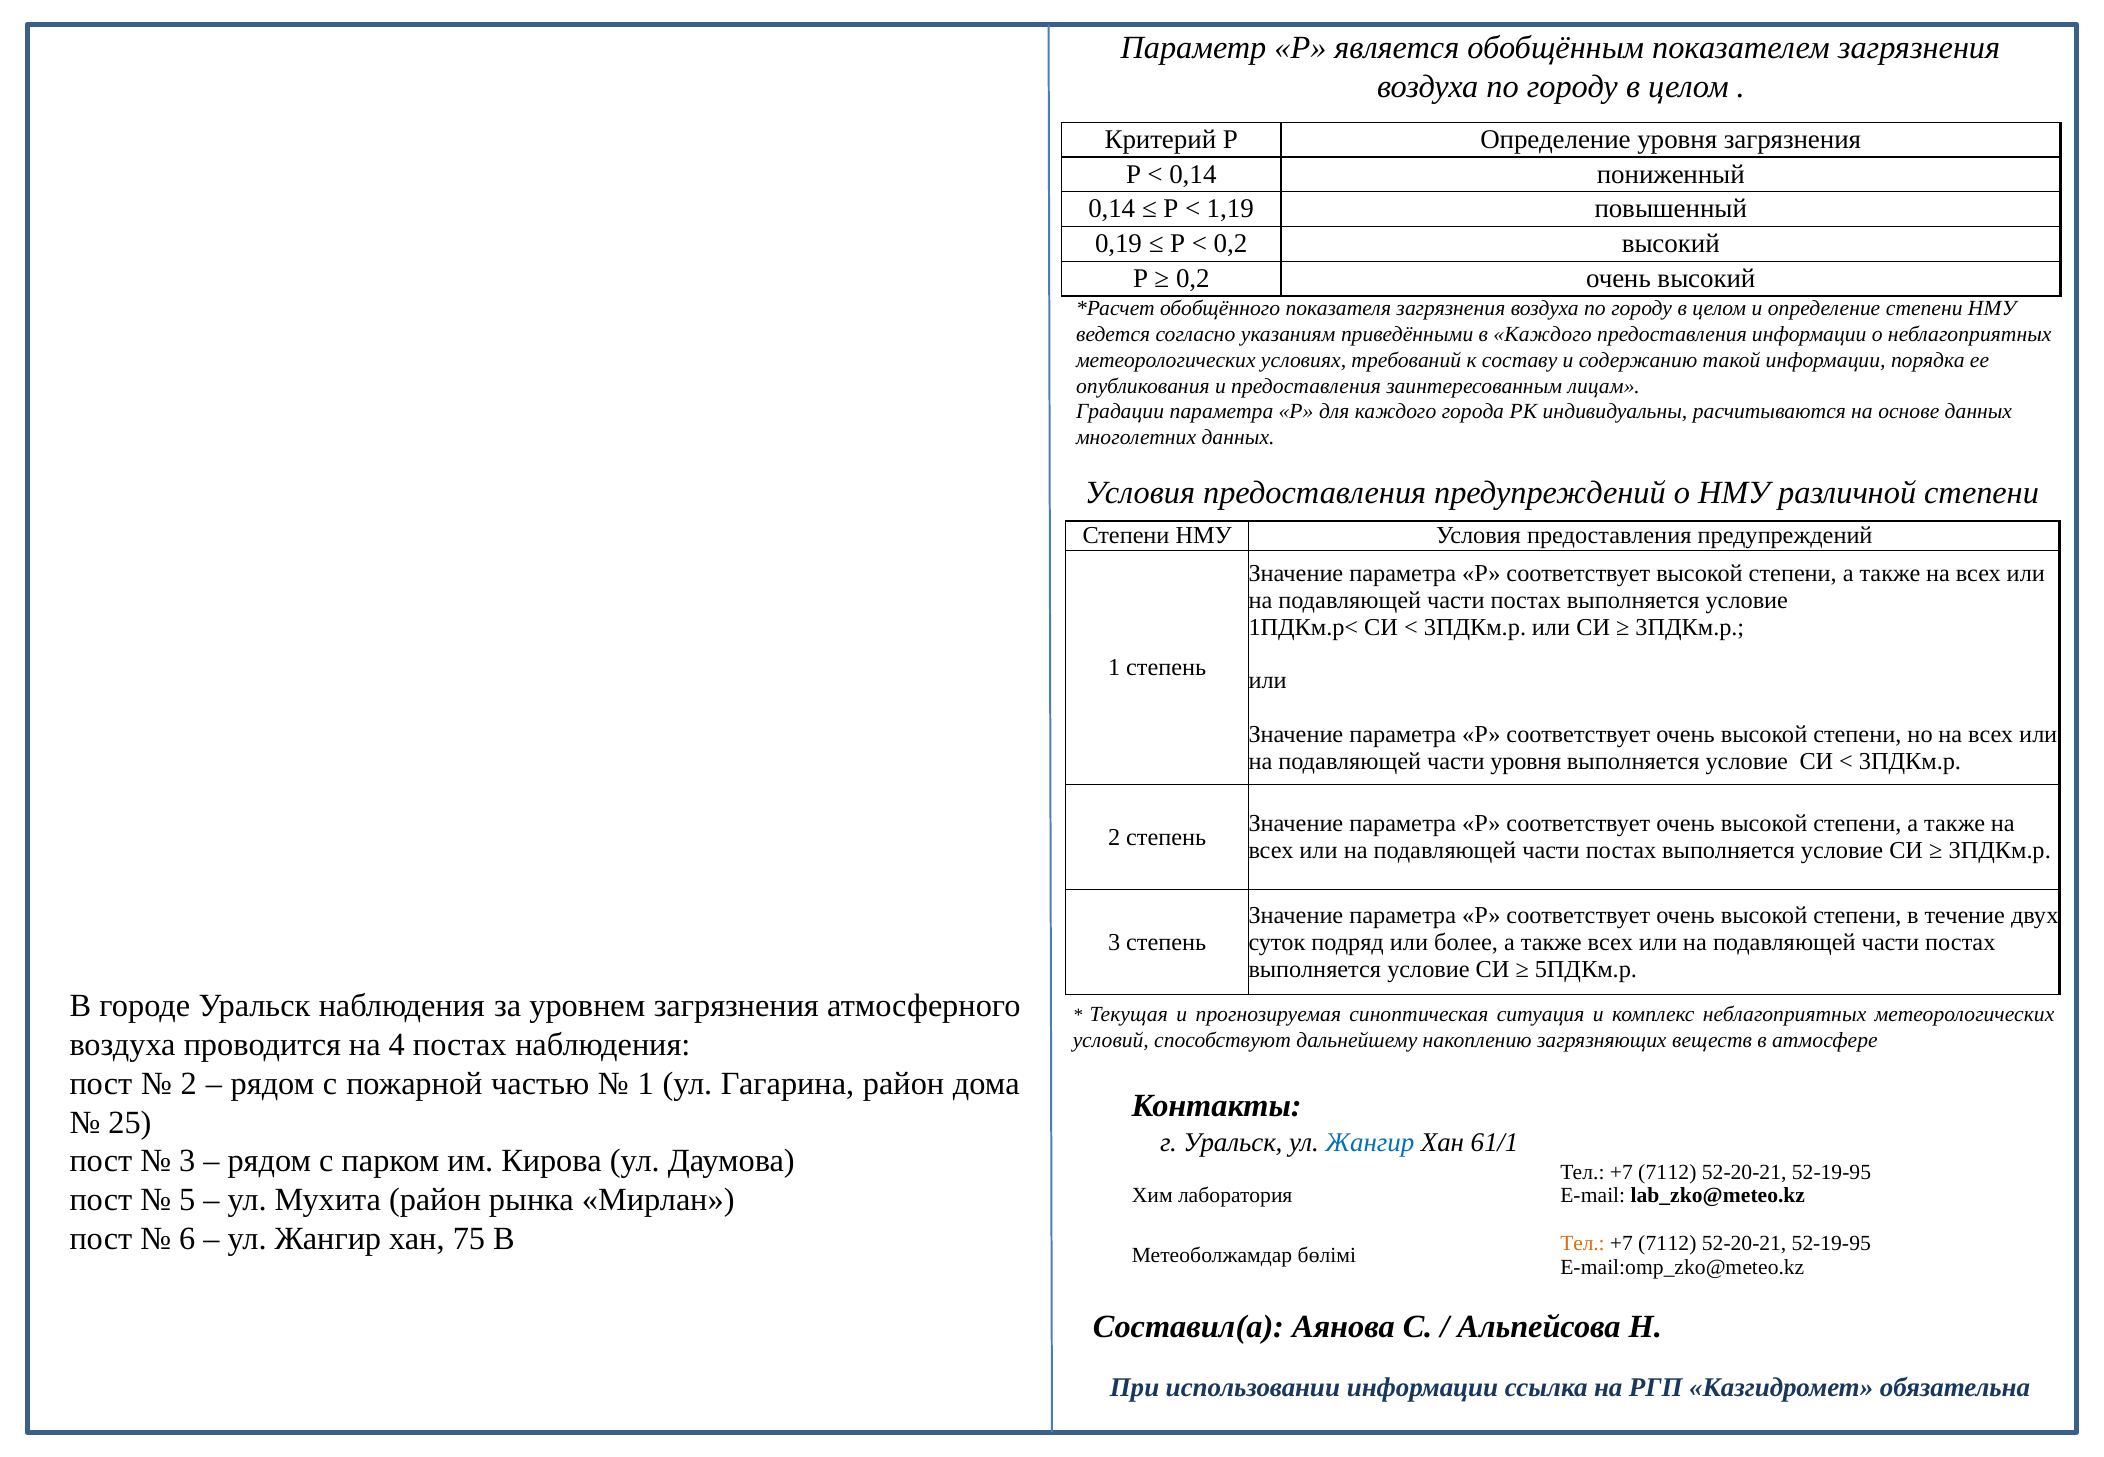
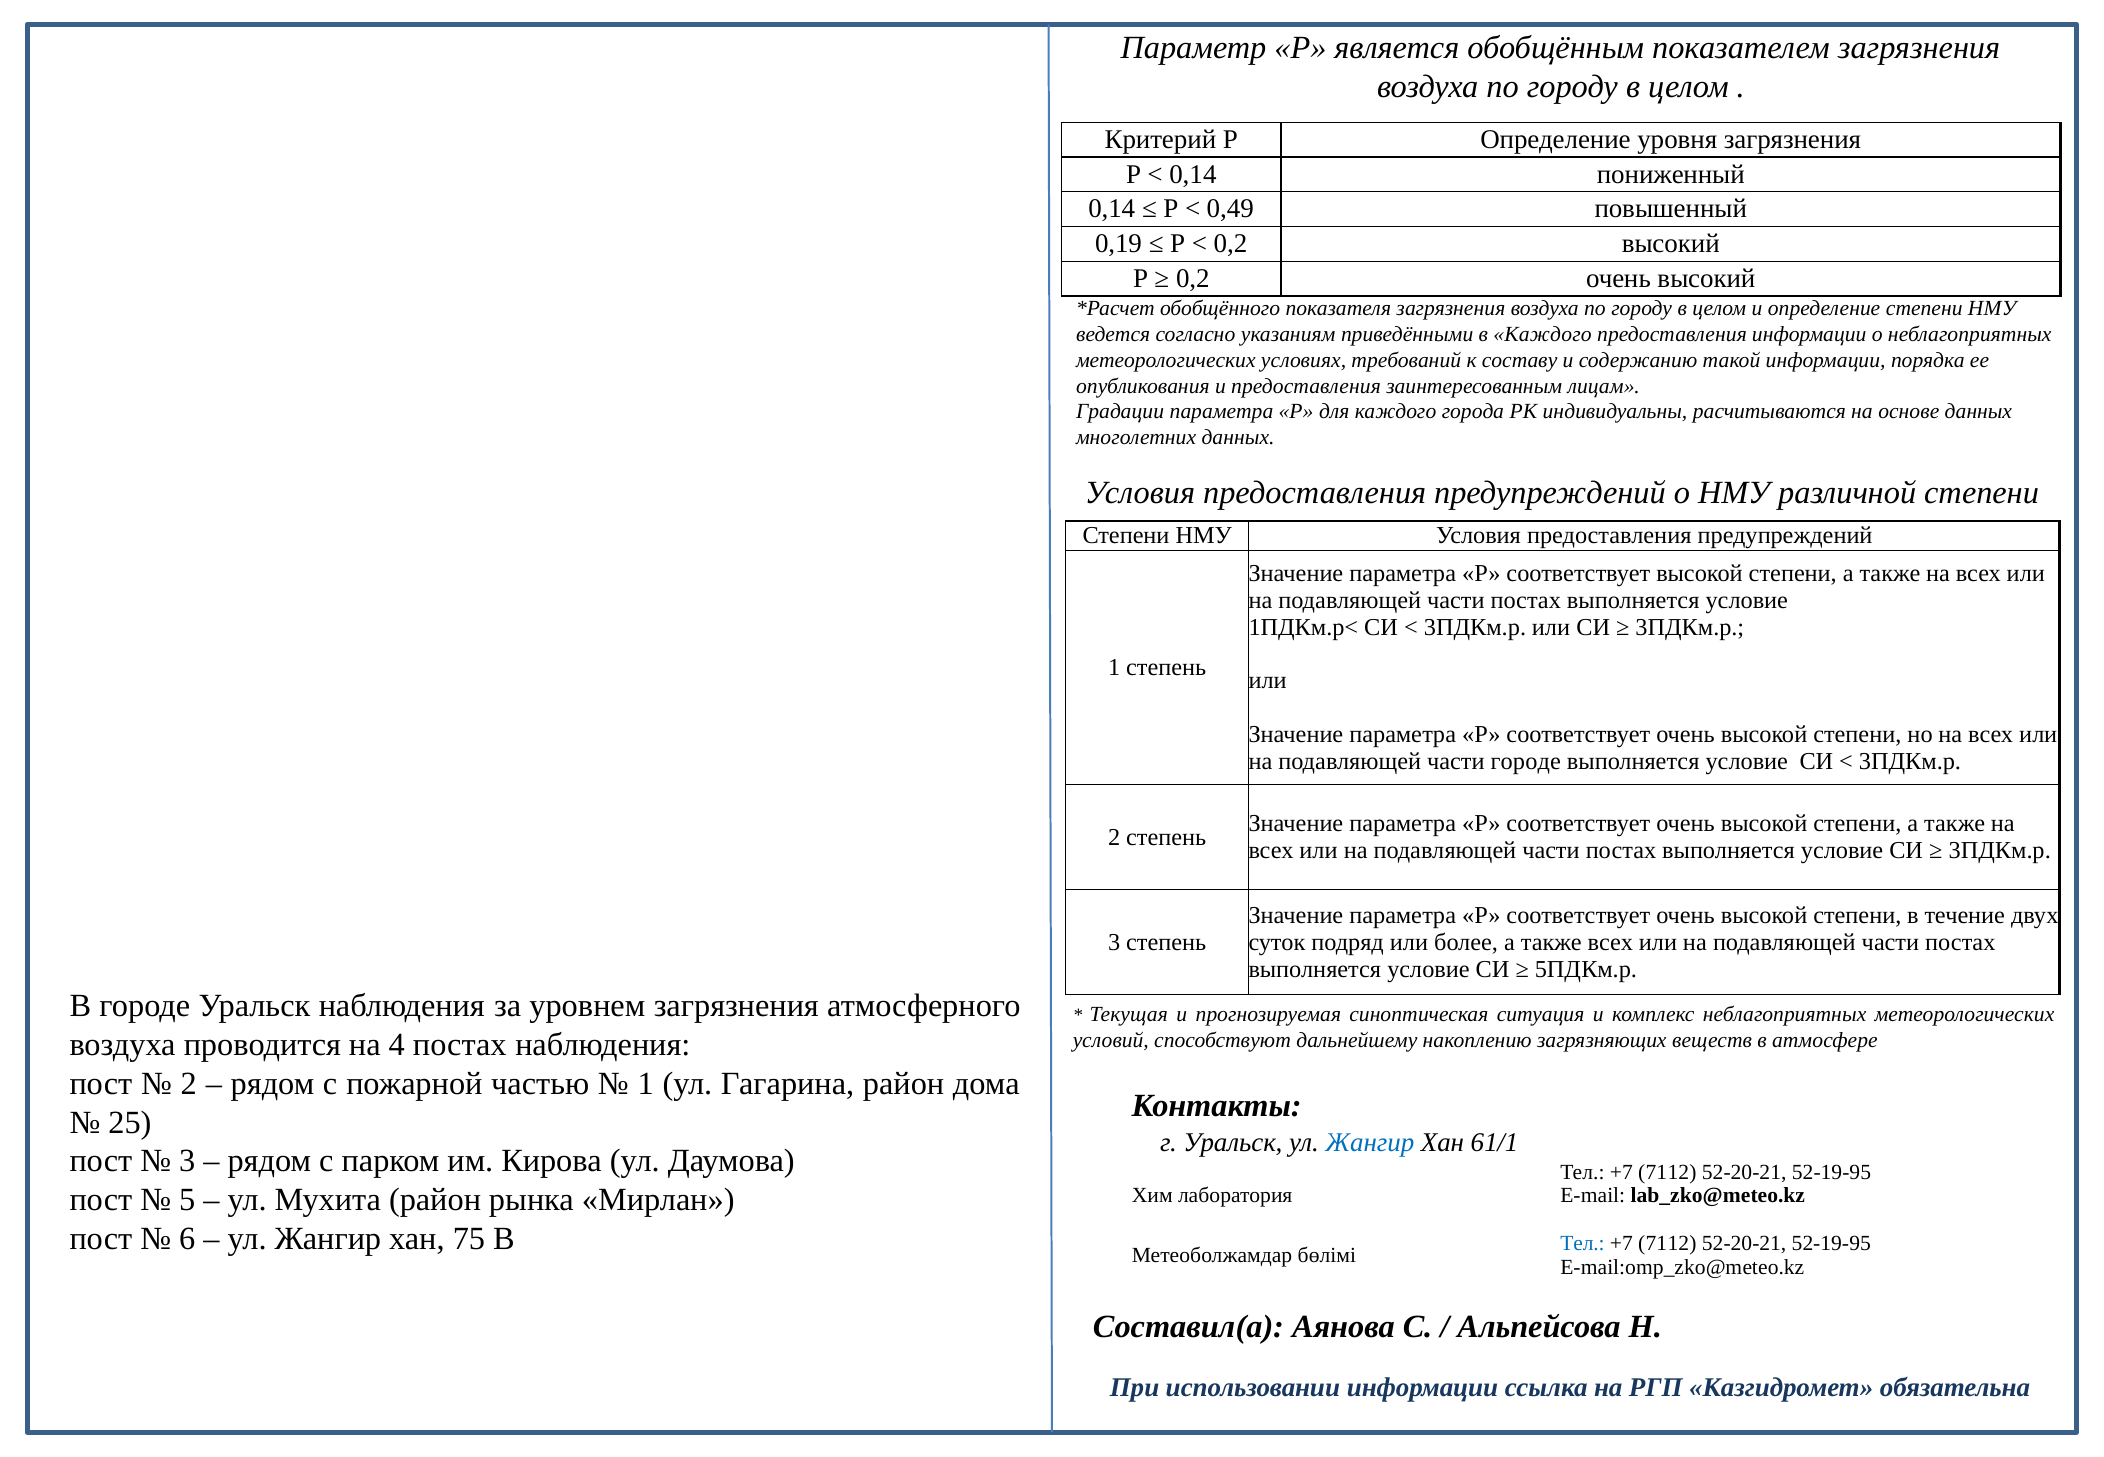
1,19: 1,19 -> 0,49
части уровня: уровня -> городе
Тел at (1583, 1243) colour: orange -> blue
